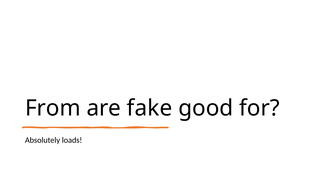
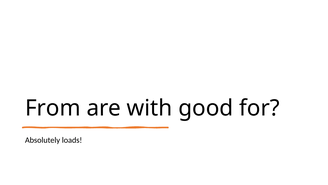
fake: fake -> with
